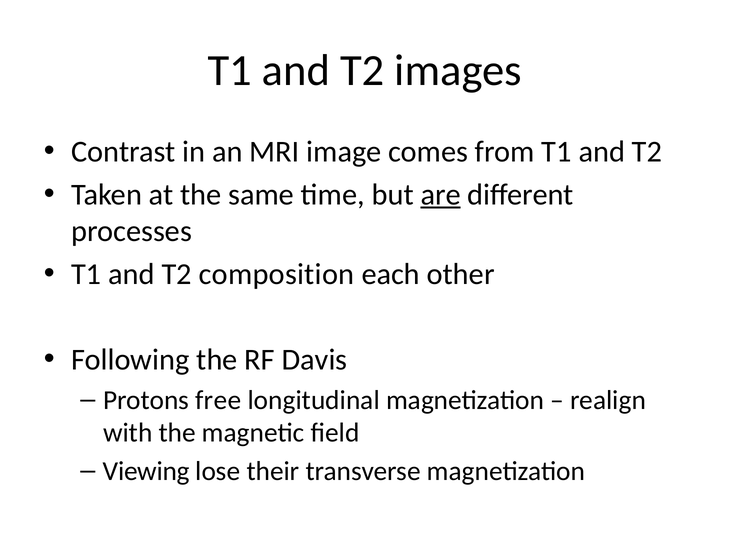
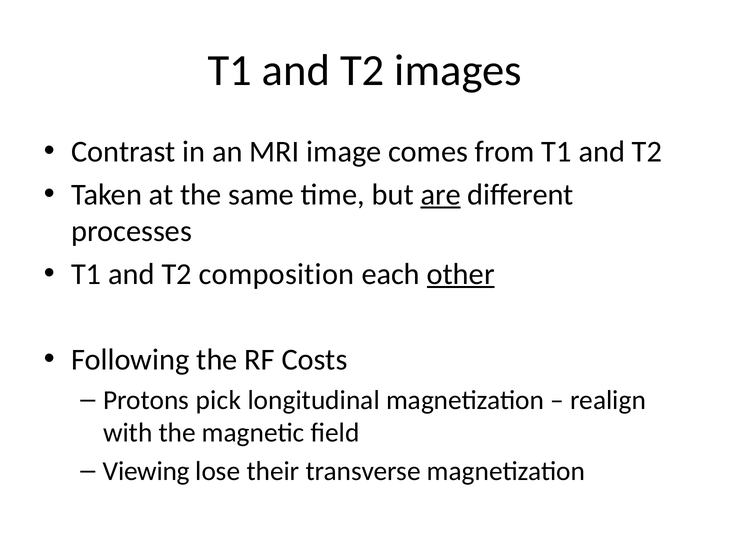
other underline: none -> present
Davis: Davis -> Costs
free: free -> pick
